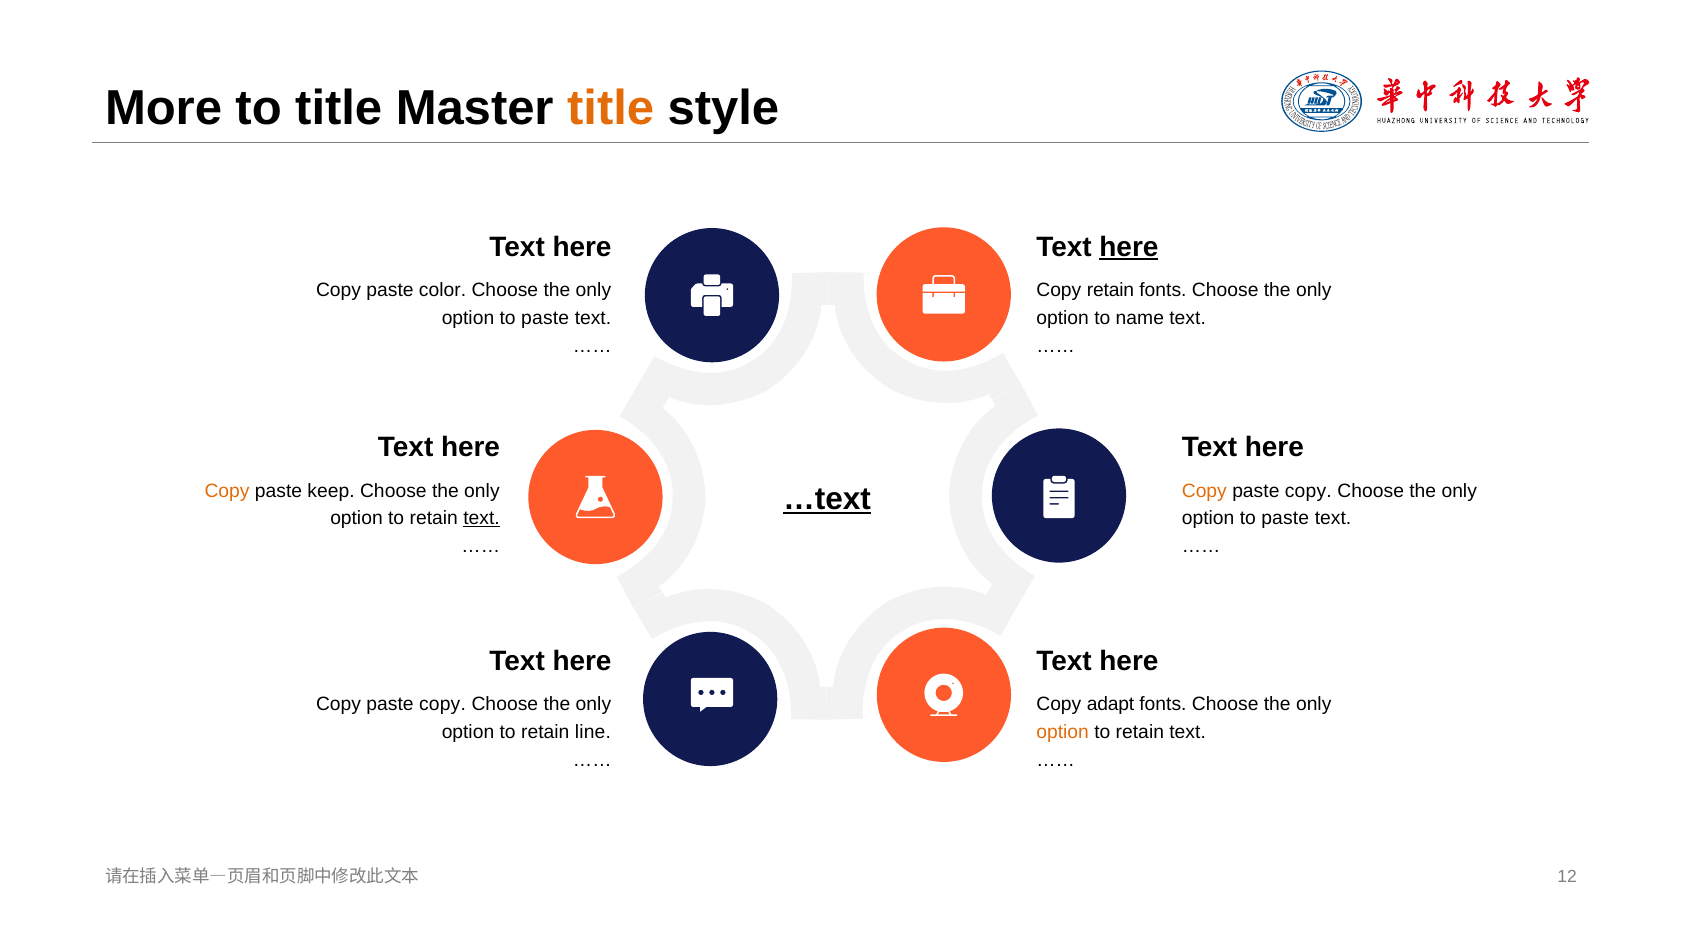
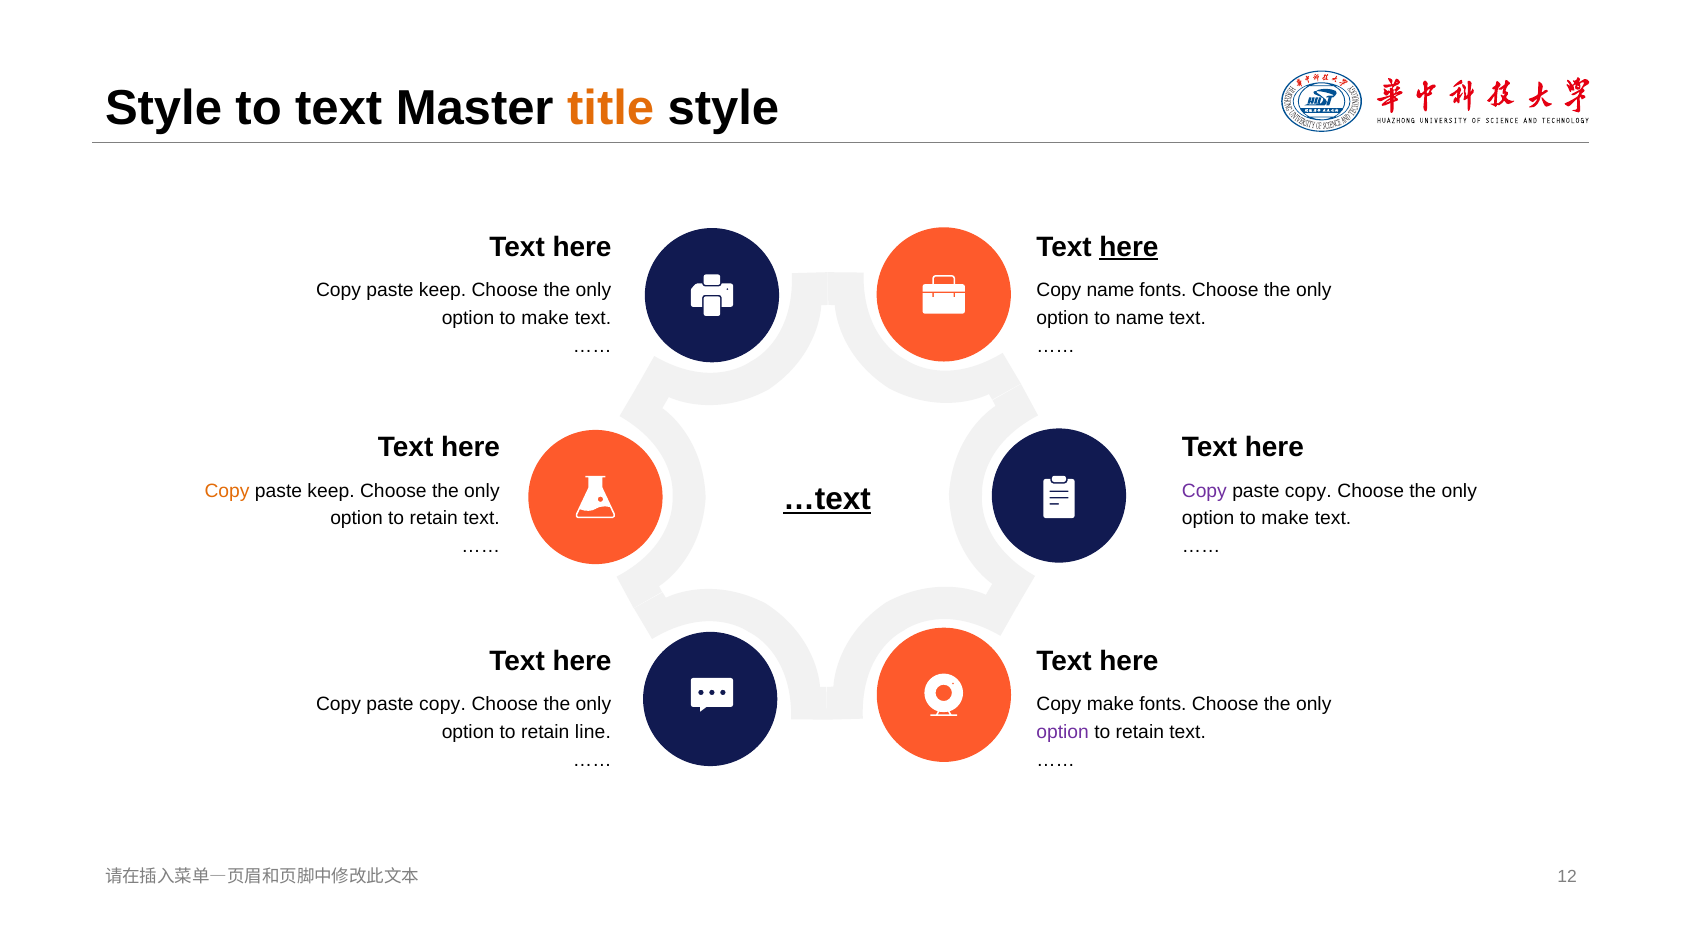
More at (164, 109): More -> Style
to title: title -> text
color at (443, 290): color -> keep
Copy retain: retain -> name
paste at (545, 318): paste -> make
Copy at (1204, 491) colour: orange -> purple
text at (482, 519) underline: present -> none
paste at (1285, 519): paste -> make
Copy adapt: adapt -> make
option at (1063, 732) colour: orange -> purple
